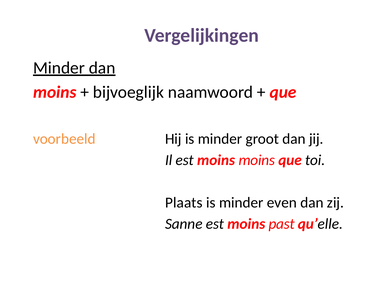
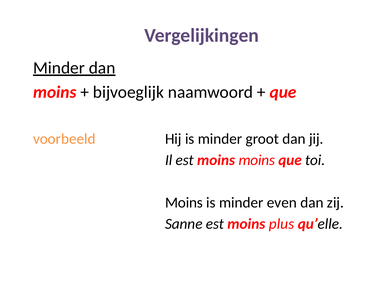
Plaats at (184, 203): Plaats -> Moins
past: past -> plus
